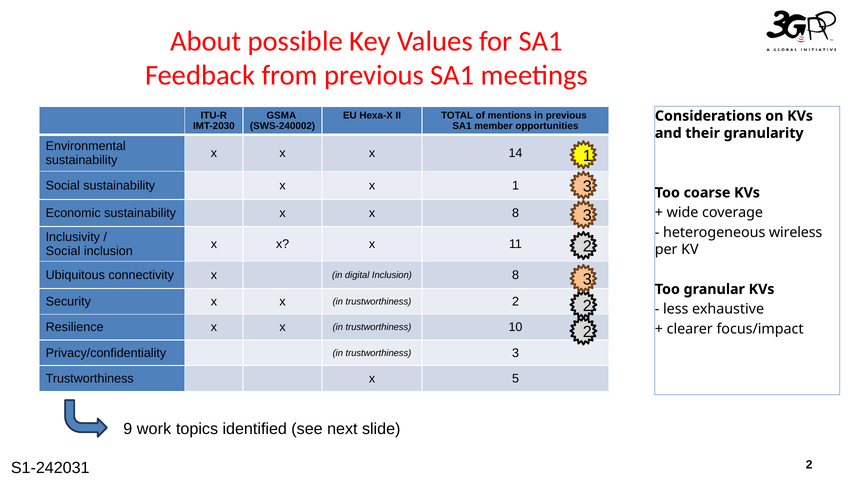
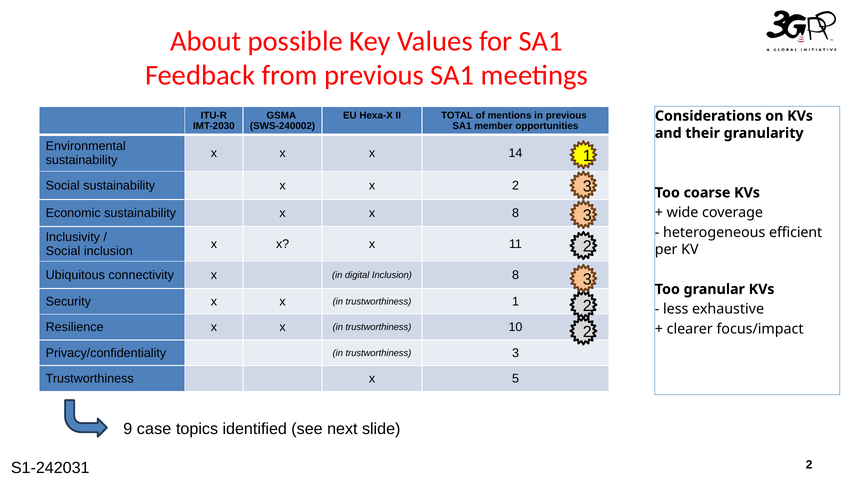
x 1: 1 -> 2
wireless: wireless -> efficient
trustworthiness 2: 2 -> 1
work: work -> case
